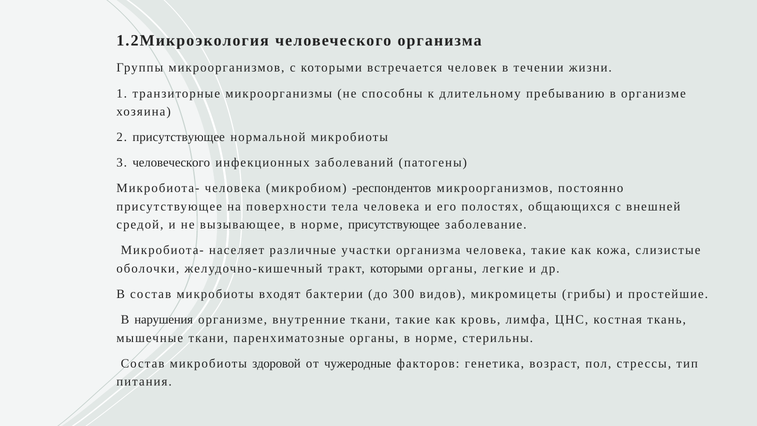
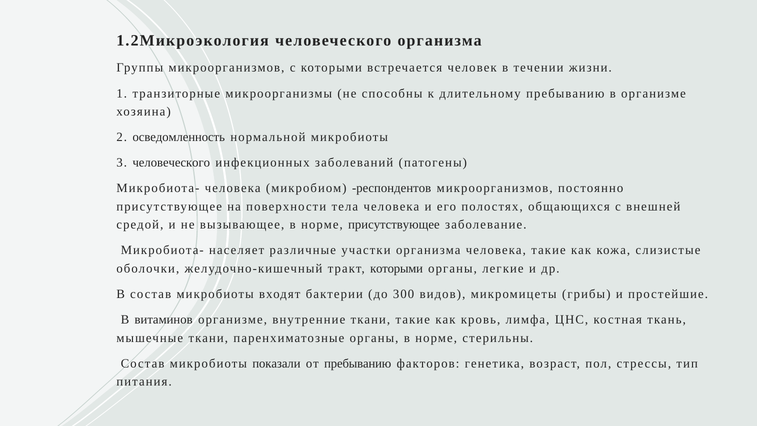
2 присутствующее: присутствующее -> осведомленность
нарушения: нарушения -> витаминов
здоровой: здоровой -> показали
от чужеродные: чужеродные -> пребыванию
